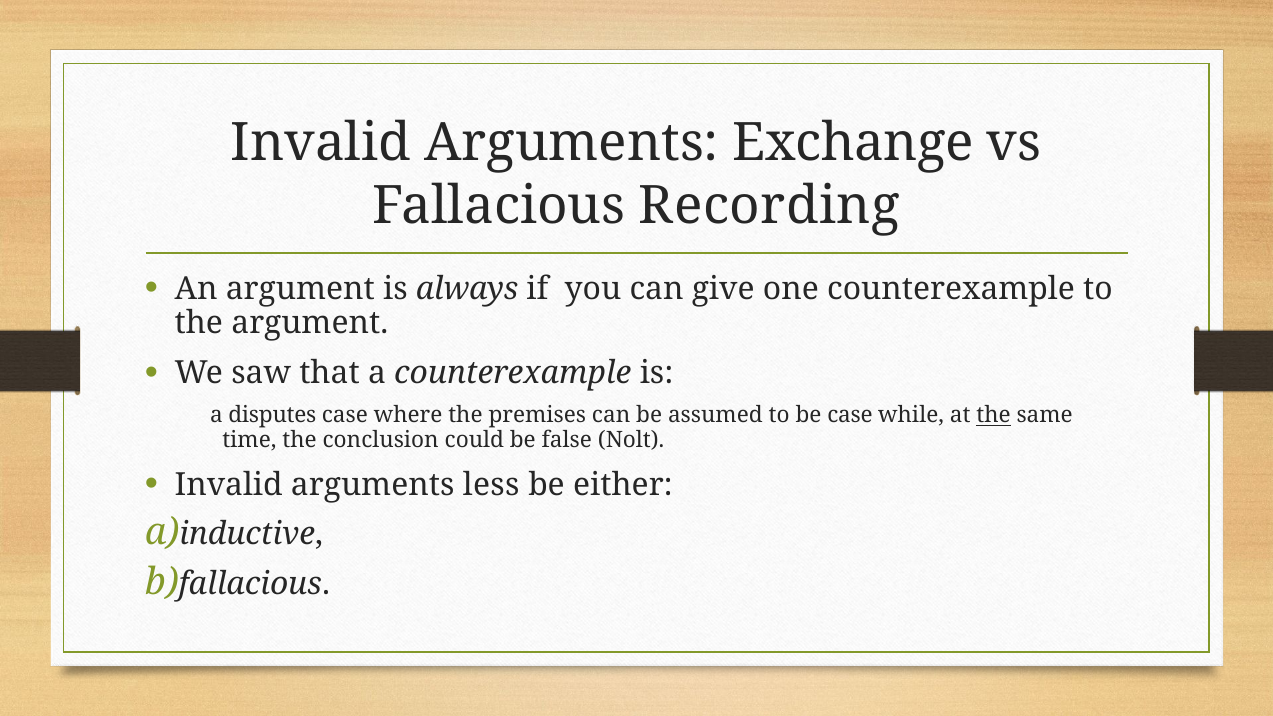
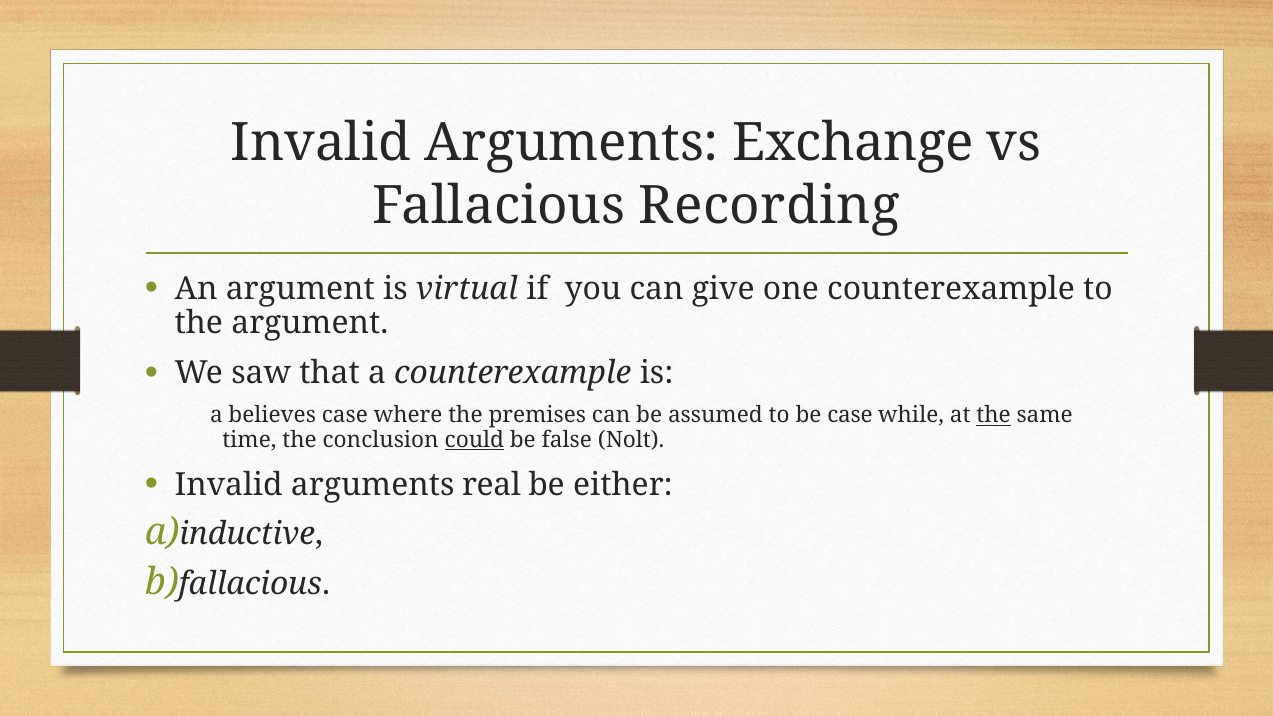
always: always -> virtual
disputes: disputes -> believes
could underline: none -> present
less: less -> real
